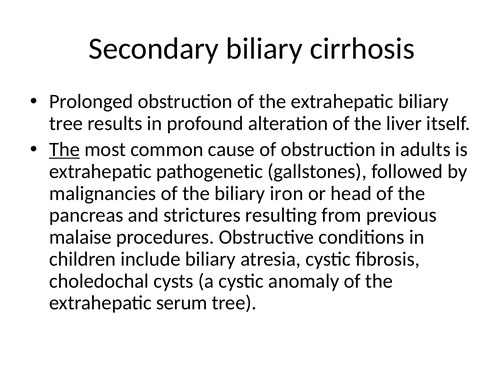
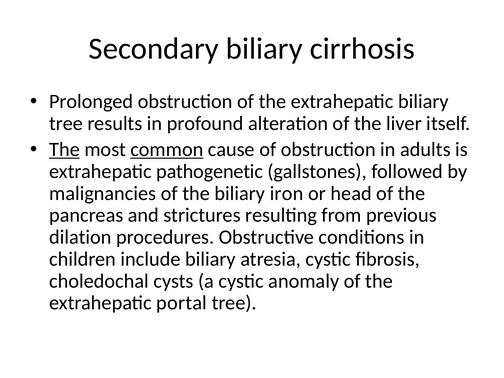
common underline: none -> present
malaise: malaise -> dilation
serum: serum -> portal
